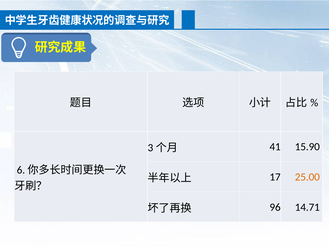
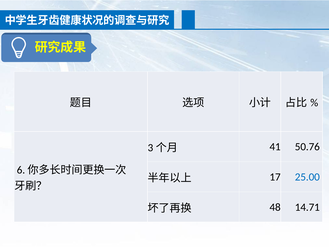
15.90: 15.90 -> 50.76
25.00 colour: orange -> blue
96: 96 -> 48
